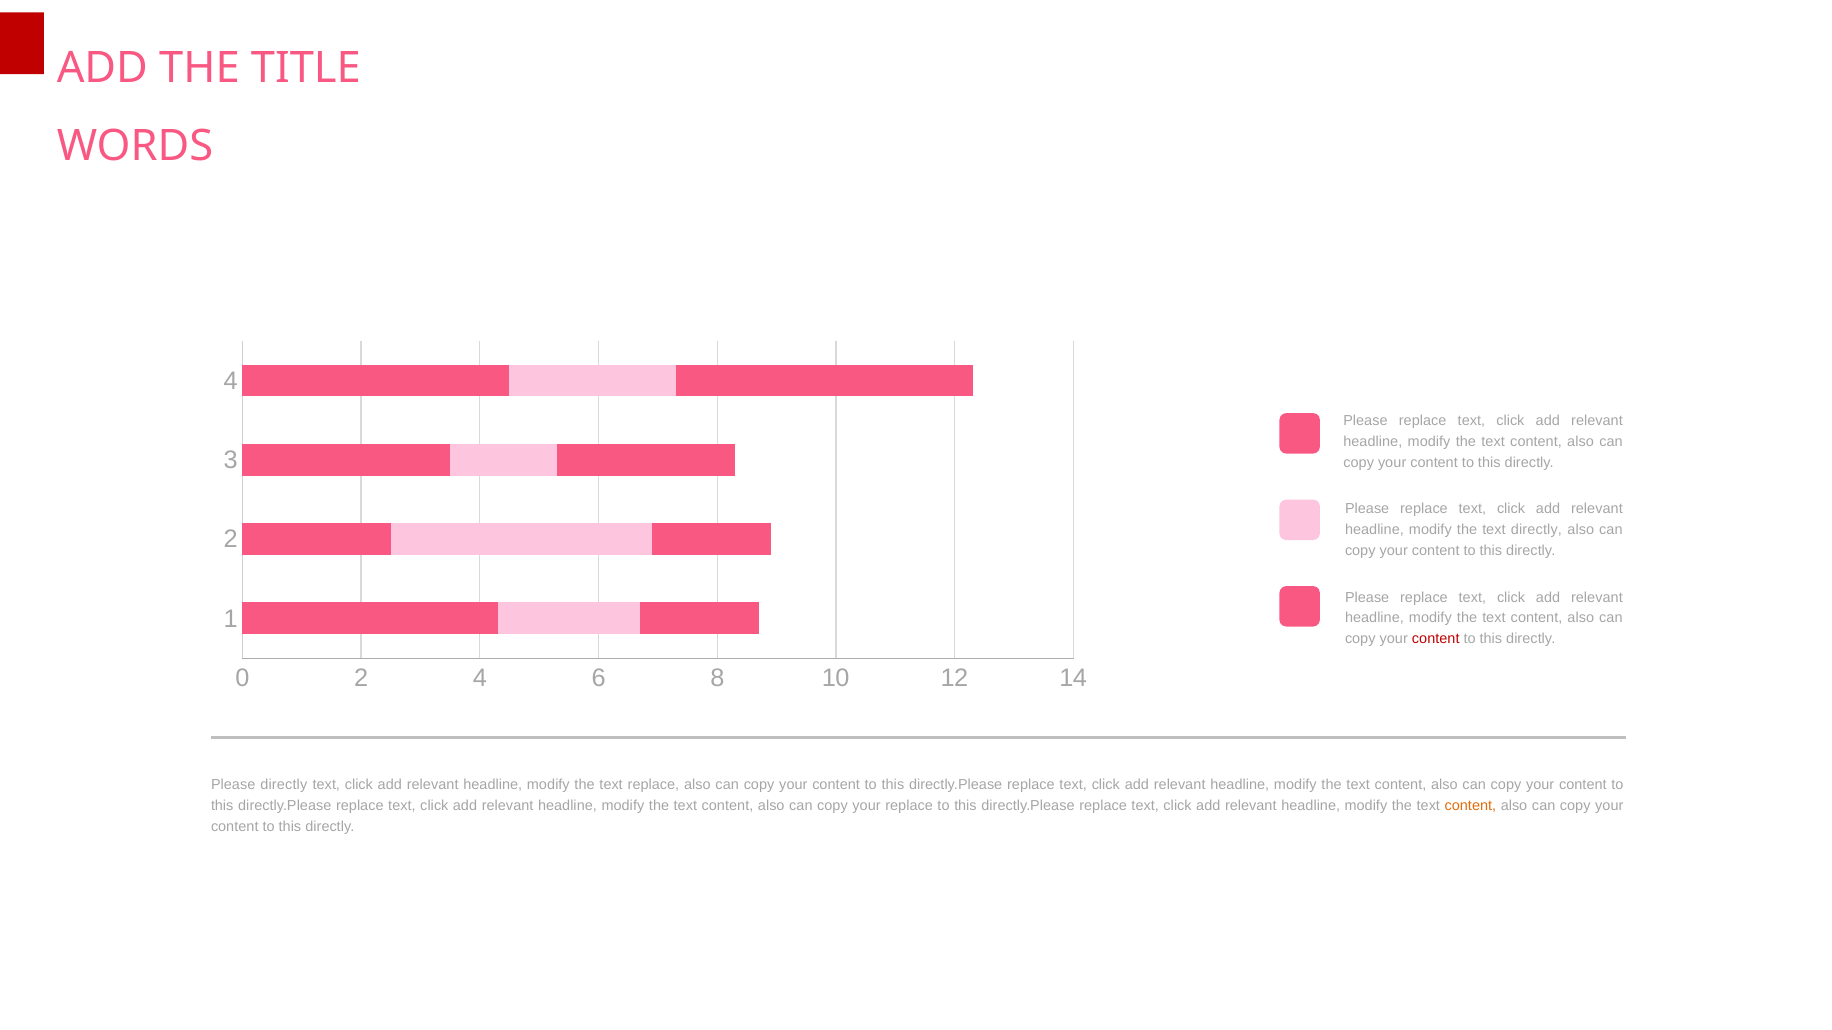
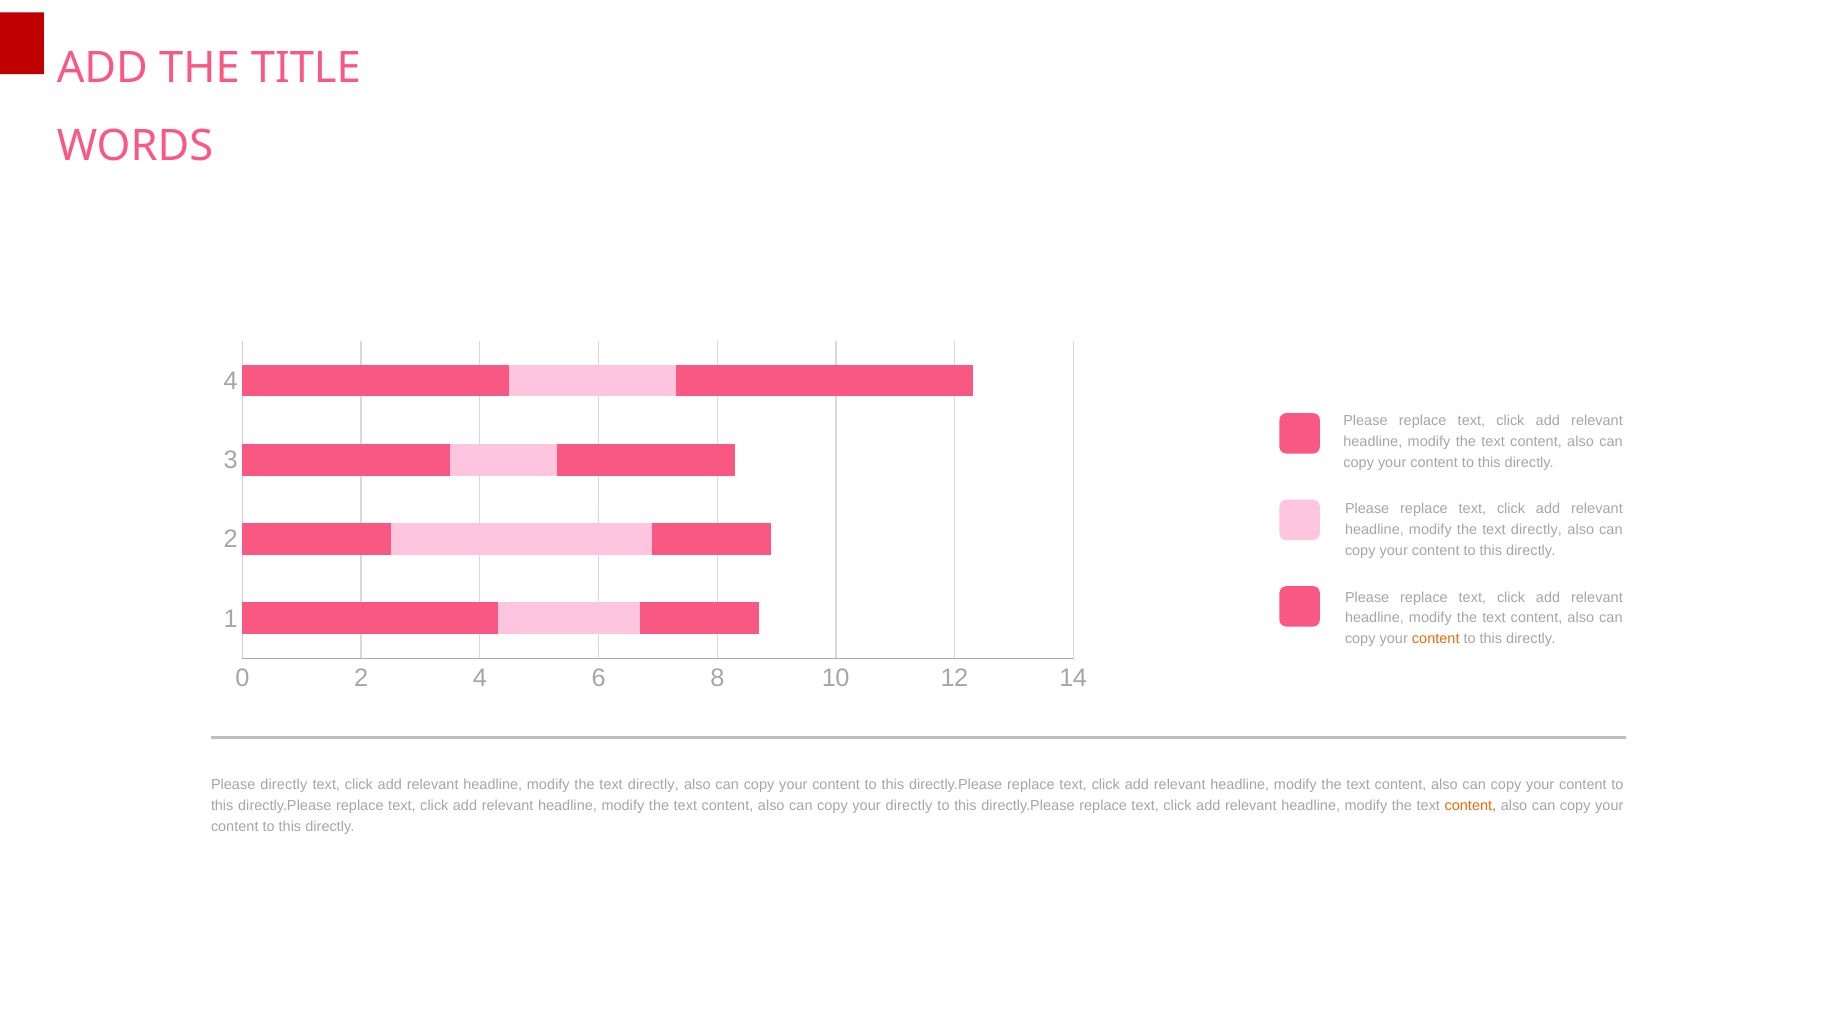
content at (1436, 639) colour: red -> orange
replace at (653, 785): replace -> directly
your replace: replace -> directly
